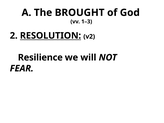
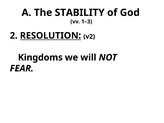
BROUGHT: BROUGHT -> STABILITY
Resilience: Resilience -> Kingdoms
